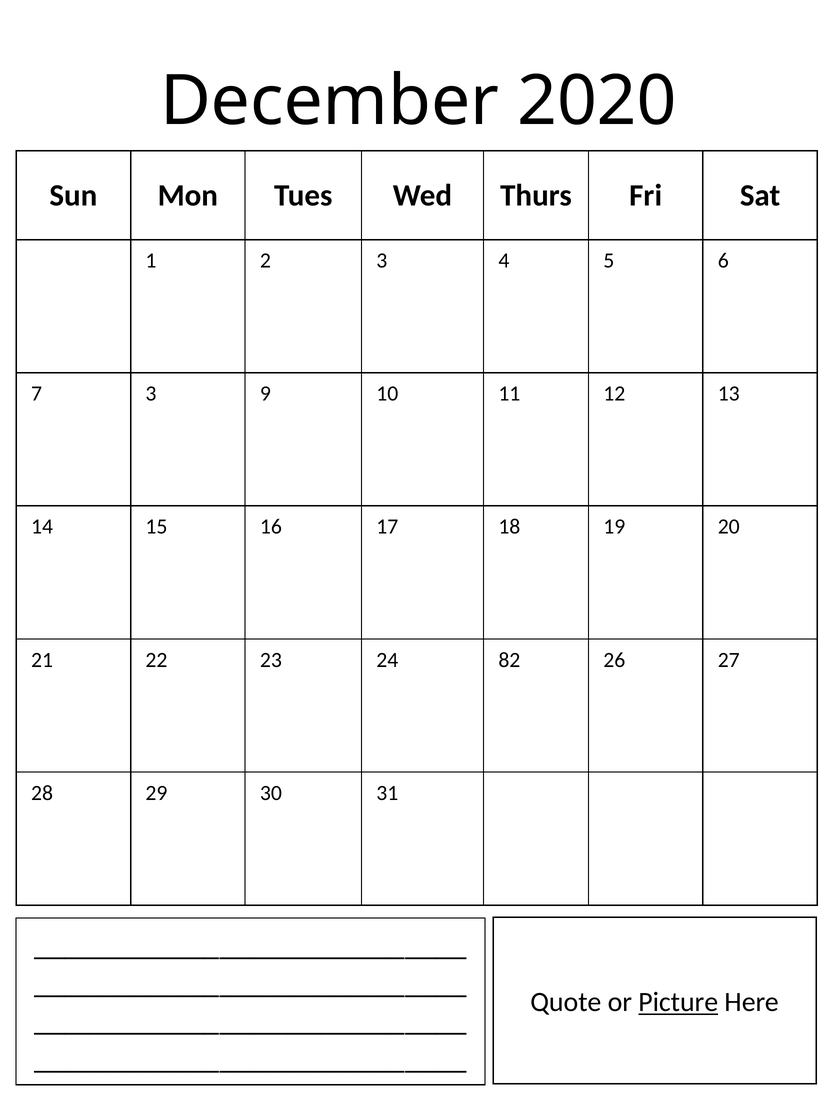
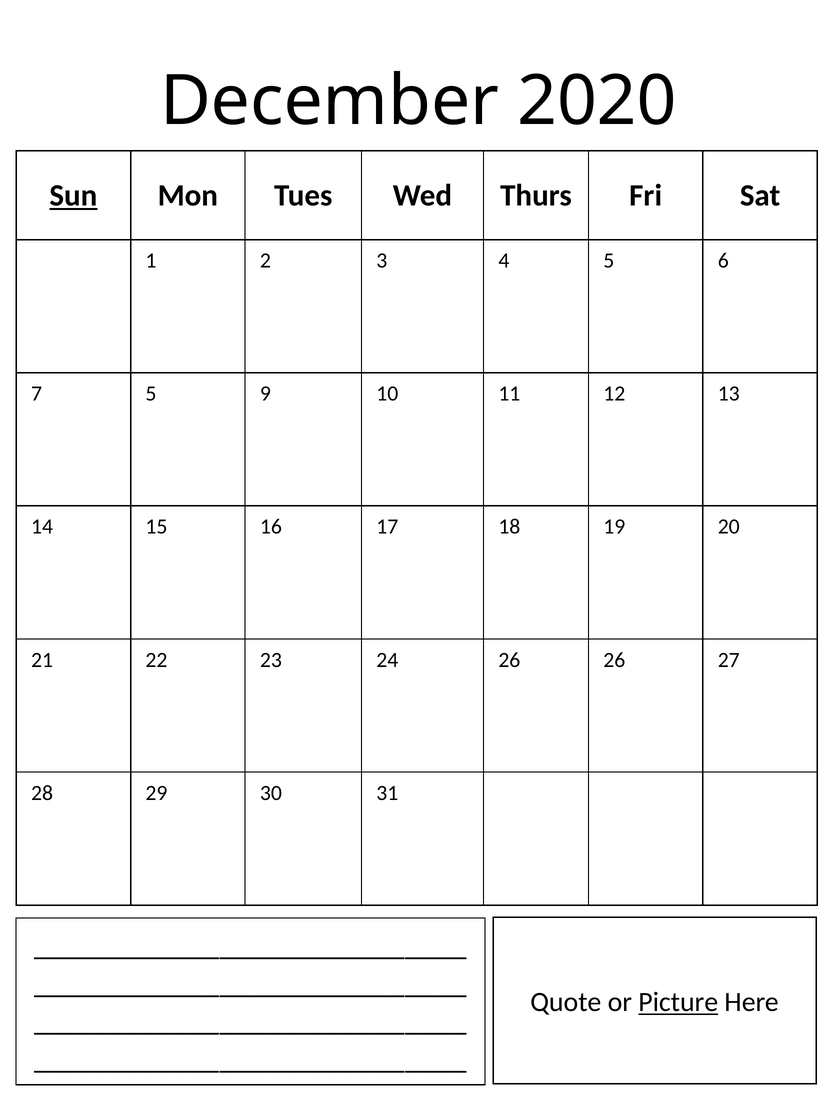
Sun underline: none -> present
7 3: 3 -> 5
24 82: 82 -> 26
